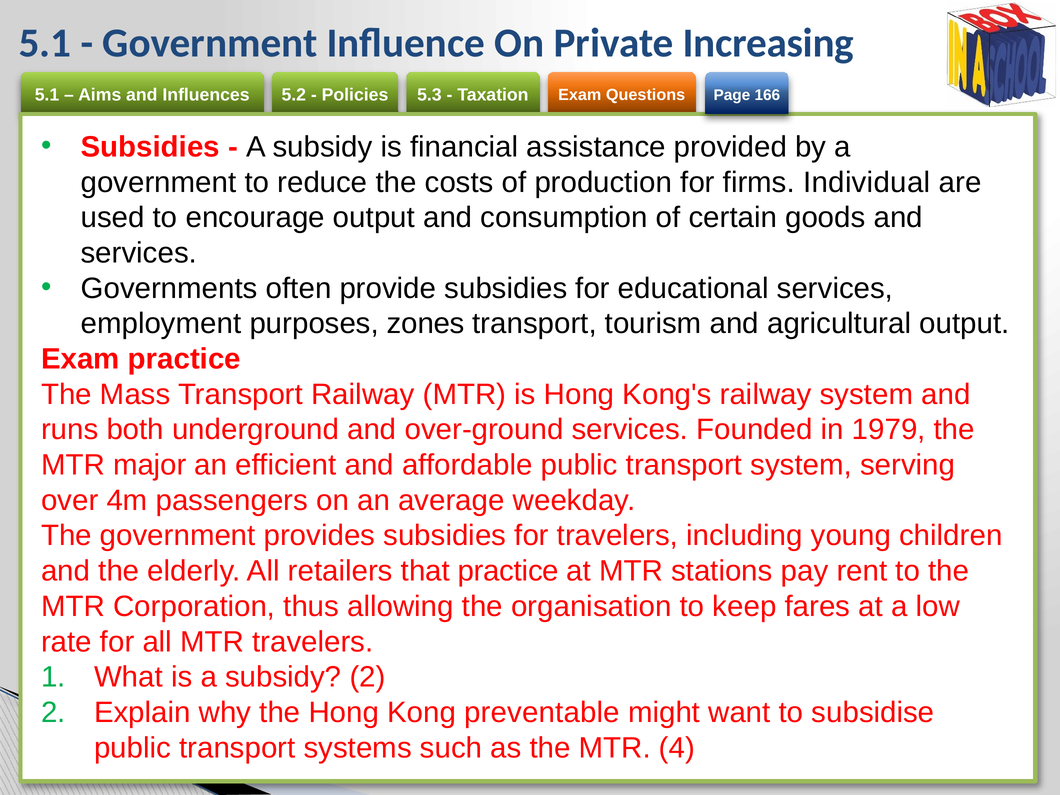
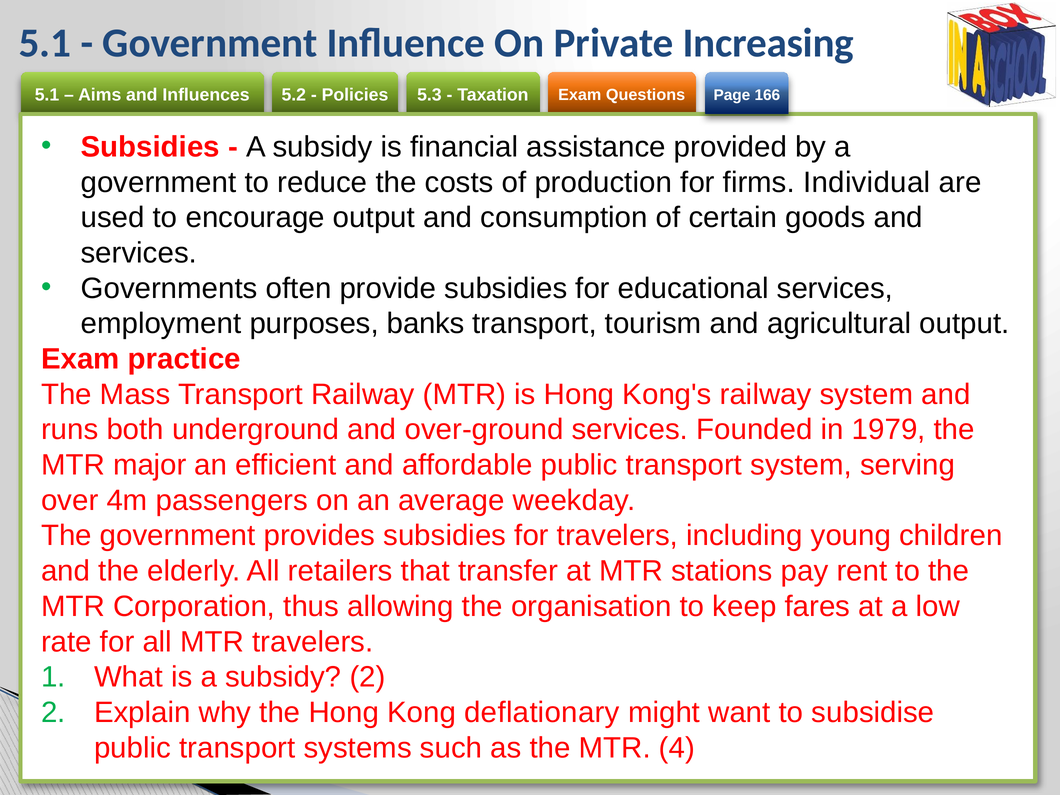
zones: zones -> banks
that practice: practice -> transfer
preventable: preventable -> deflationary
